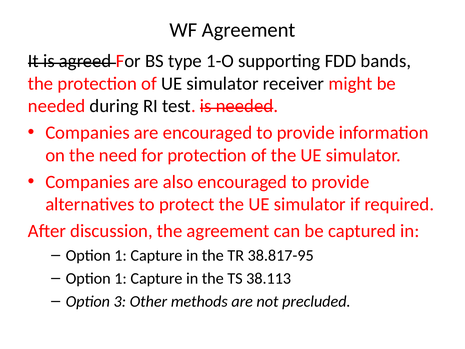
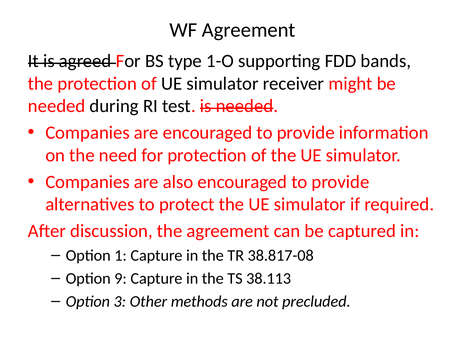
38.817-95: 38.817-95 -> 38.817-08
1 at (121, 278): 1 -> 9
